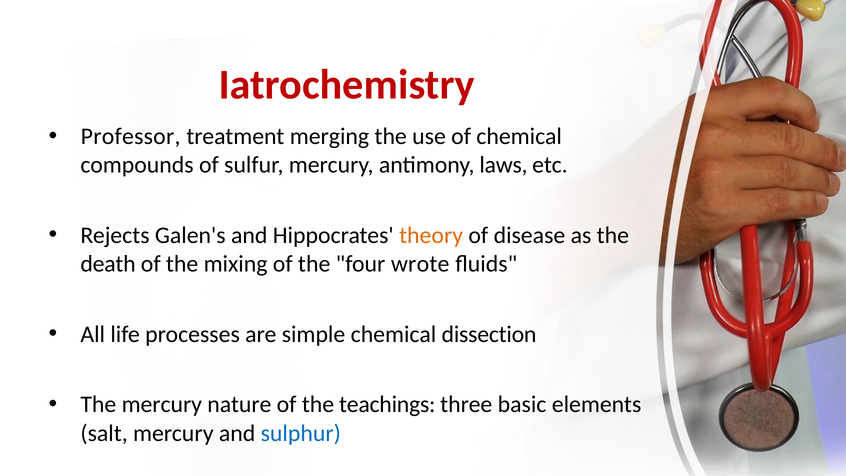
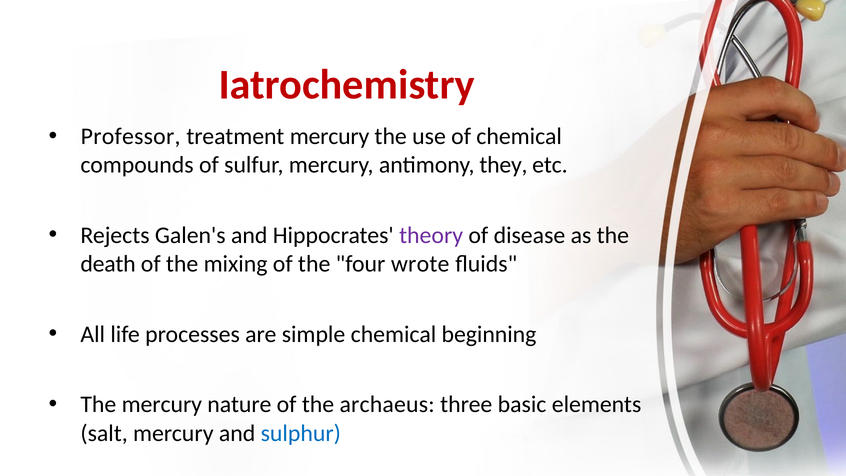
treatment merging: merging -> mercury
laws: laws -> they
theory colour: orange -> purple
dissection: dissection -> beginning
teachings: teachings -> archaeus
